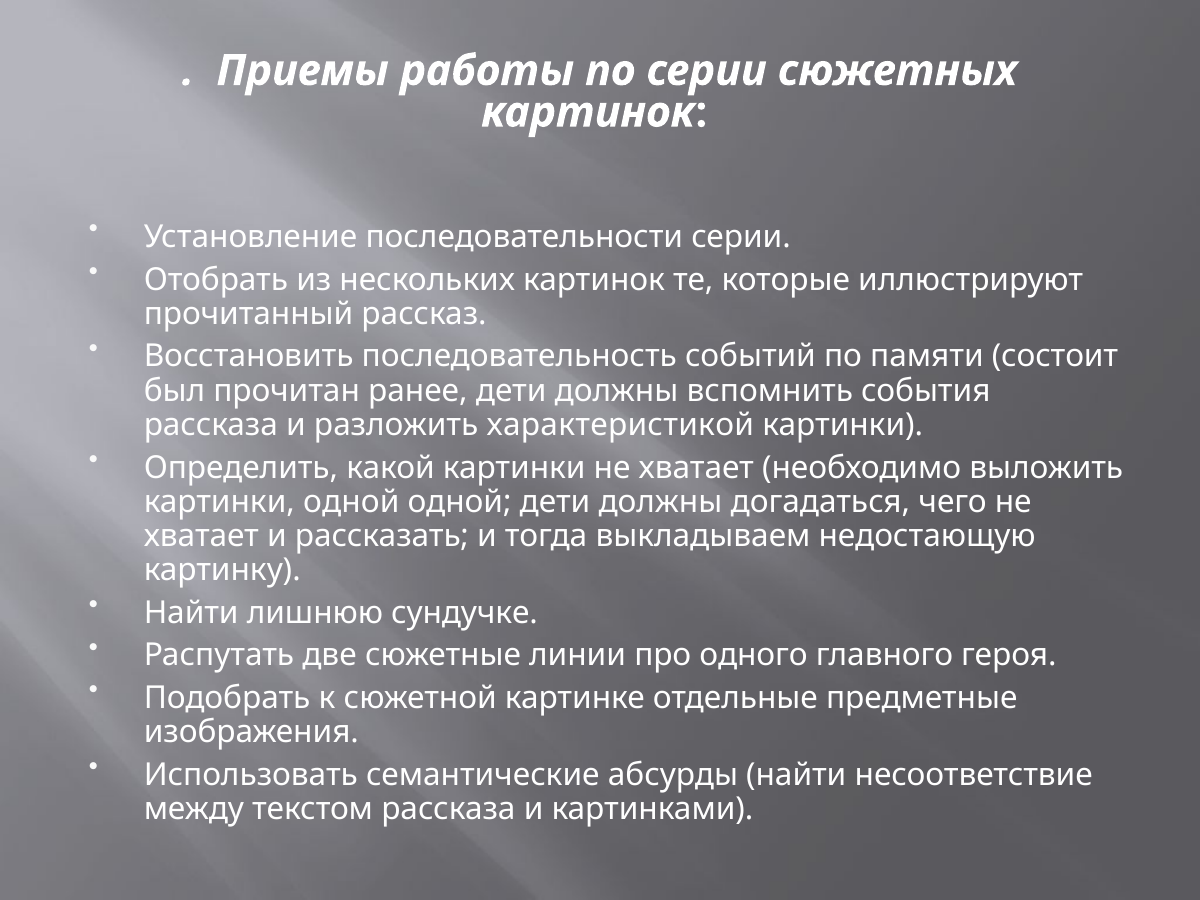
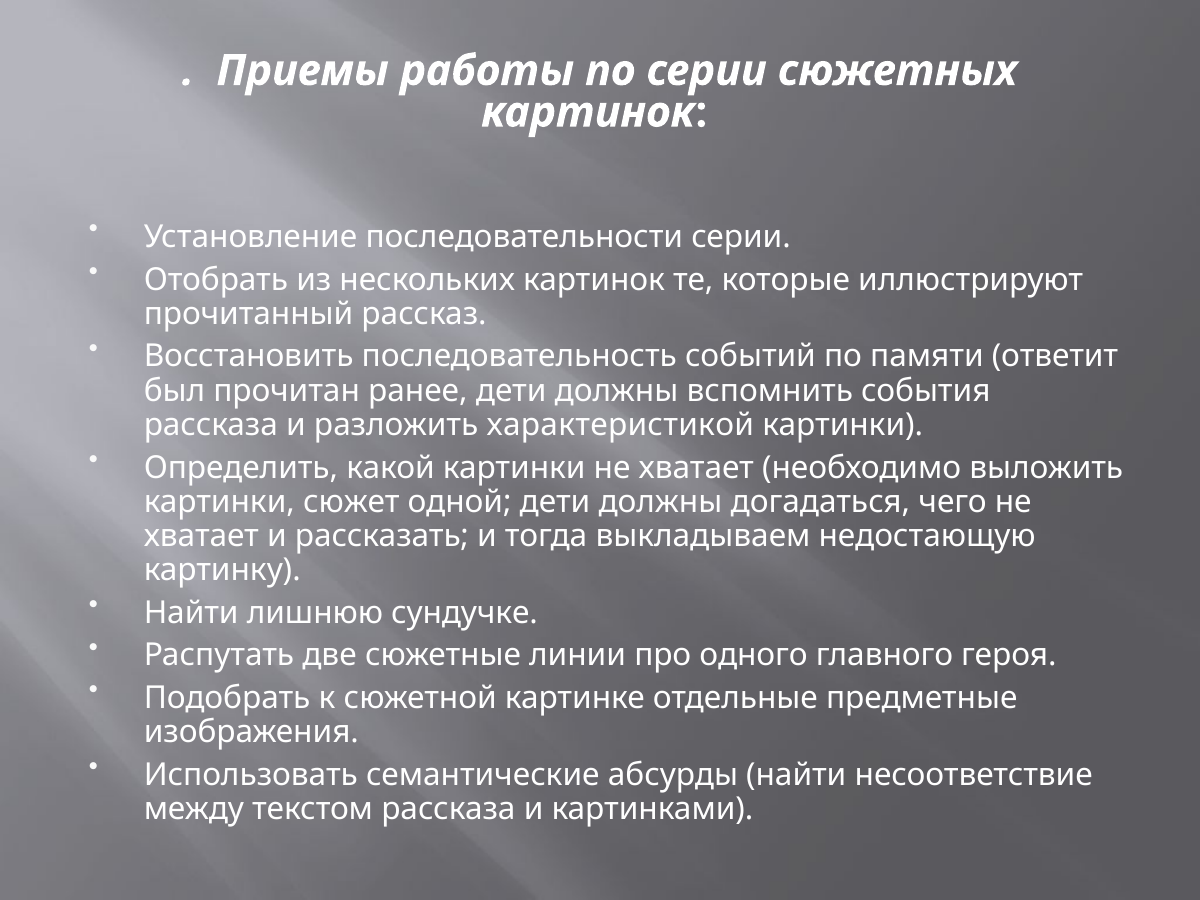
состоит: состоит -> ответит
картинки одной: одной -> сюжет
